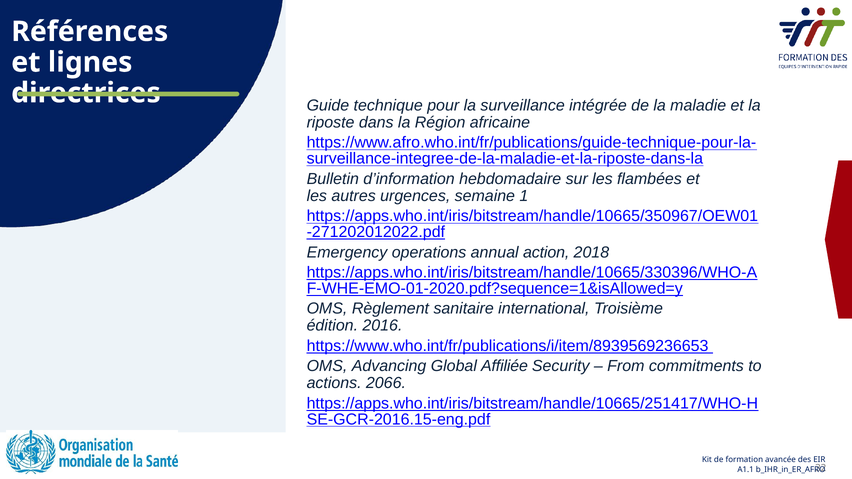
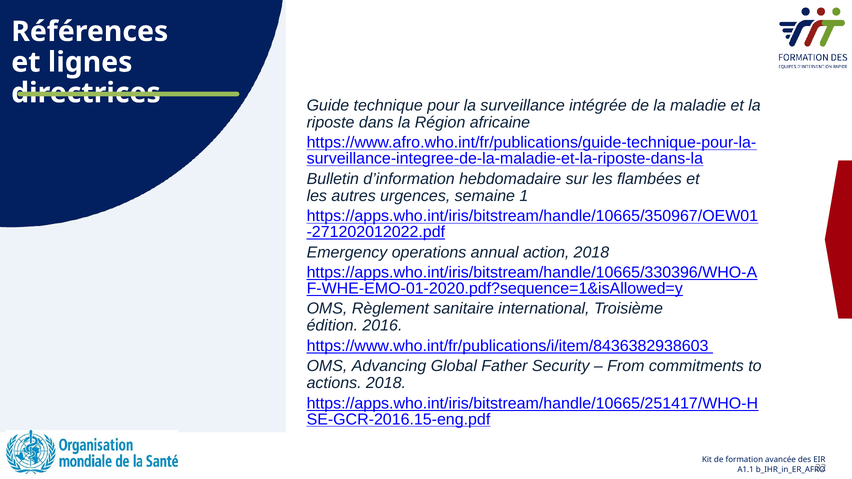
https://www.who.int/fr/publications/i/item/8939569236653: https://www.who.int/fr/publications/i/item/8939569236653 -> https://www.who.int/fr/publications/i/item/8436382938603
Affiliée: Affiliée -> Father
actions 2066: 2066 -> 2018
